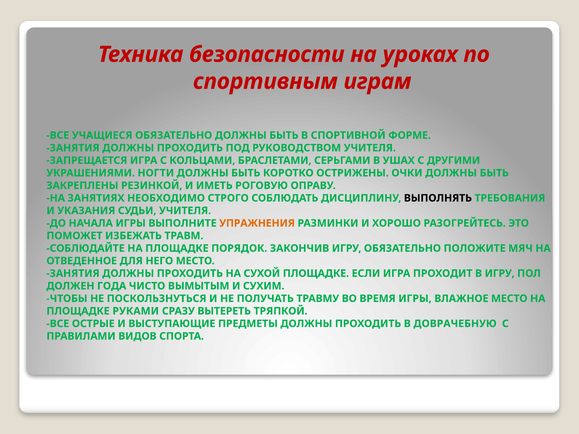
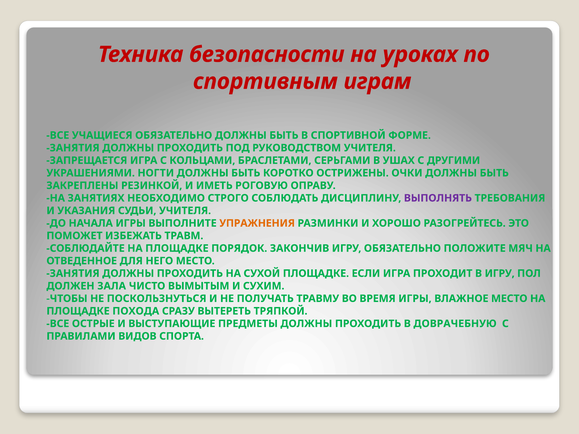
ВЫПОЛНЯТЬ colour: black -> purple
ГОДА: ГОДА -> ЗАЛА
РУКАМИ: РУКАМИ -> ПОХОДА
